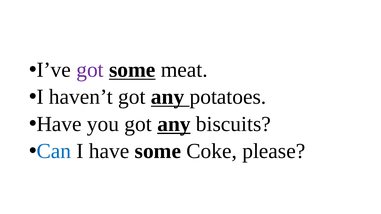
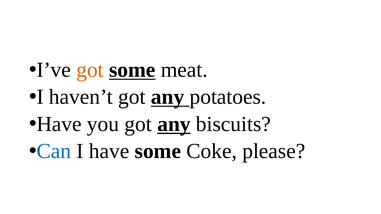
got at (90, 70) colour: purple -> orange
